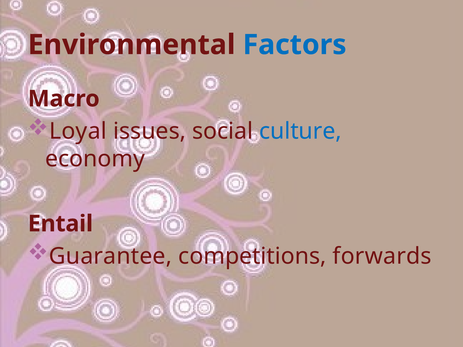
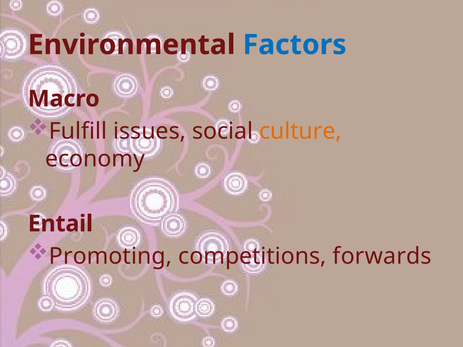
Loyal: Loyal -> Fulfill
culture colour: blue -> orange
Guarantee: Guarantee -> Promoting
